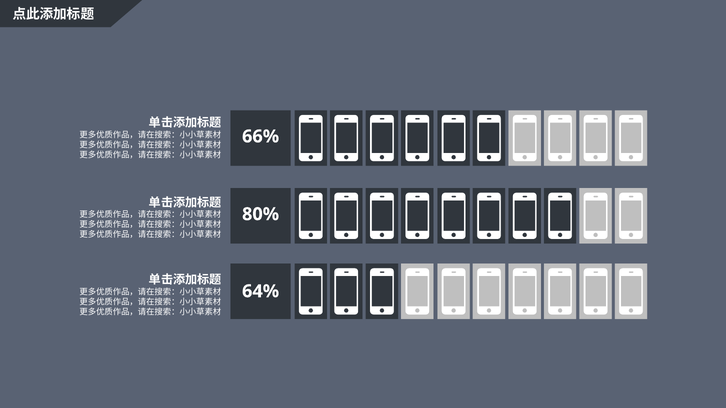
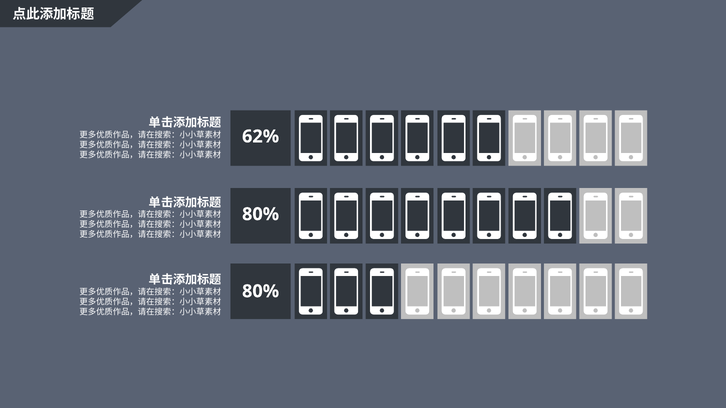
66%: 66% -> 62%
64% at (261, 292): 64% -> 80%
